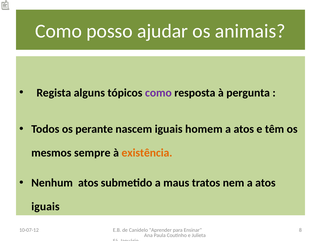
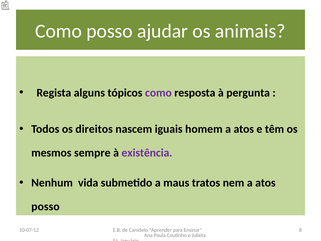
perante: perante -> direitos
existência colour: orange -> purple
Nenhum atos: atos -> vida
iguais at (45, 206): iguais -> posso
